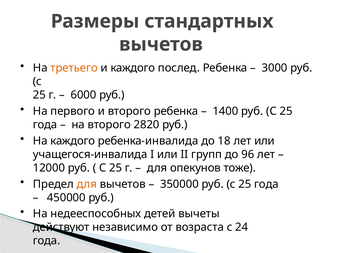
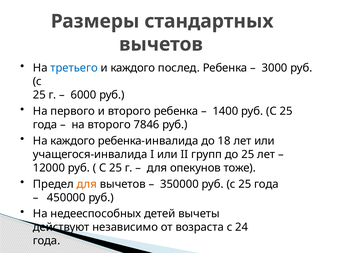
третьего colour: orange -> blue
2820: 2820 -> 7846
до 96: 96 -> 25
